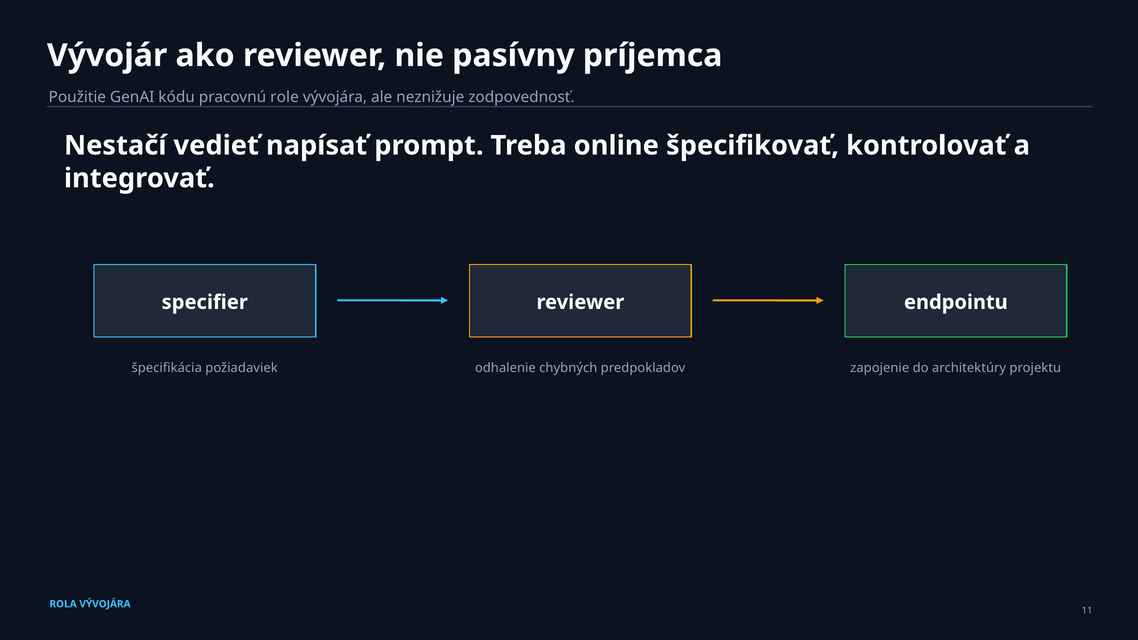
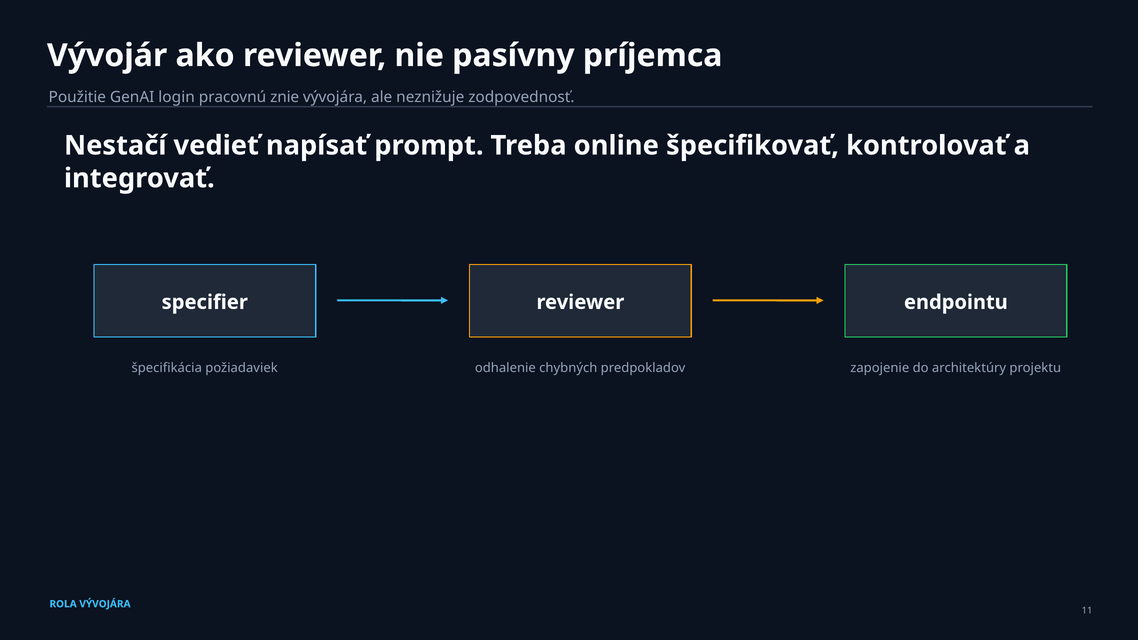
kódu: kódu -> login
role: role -> znie
